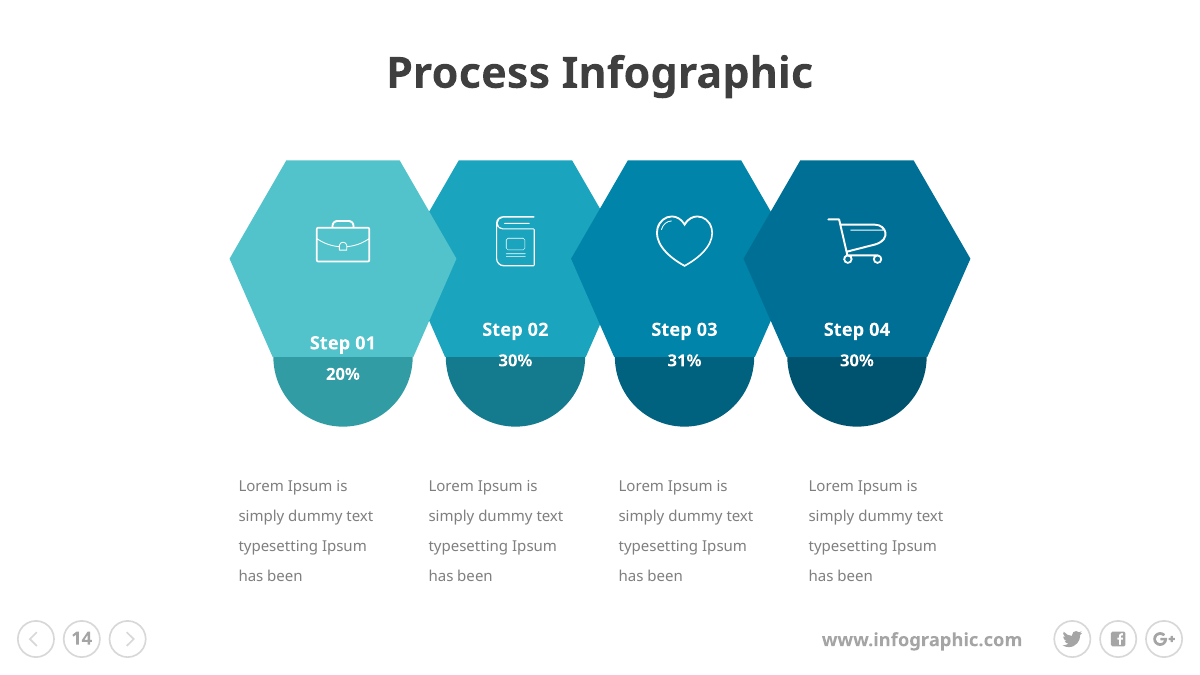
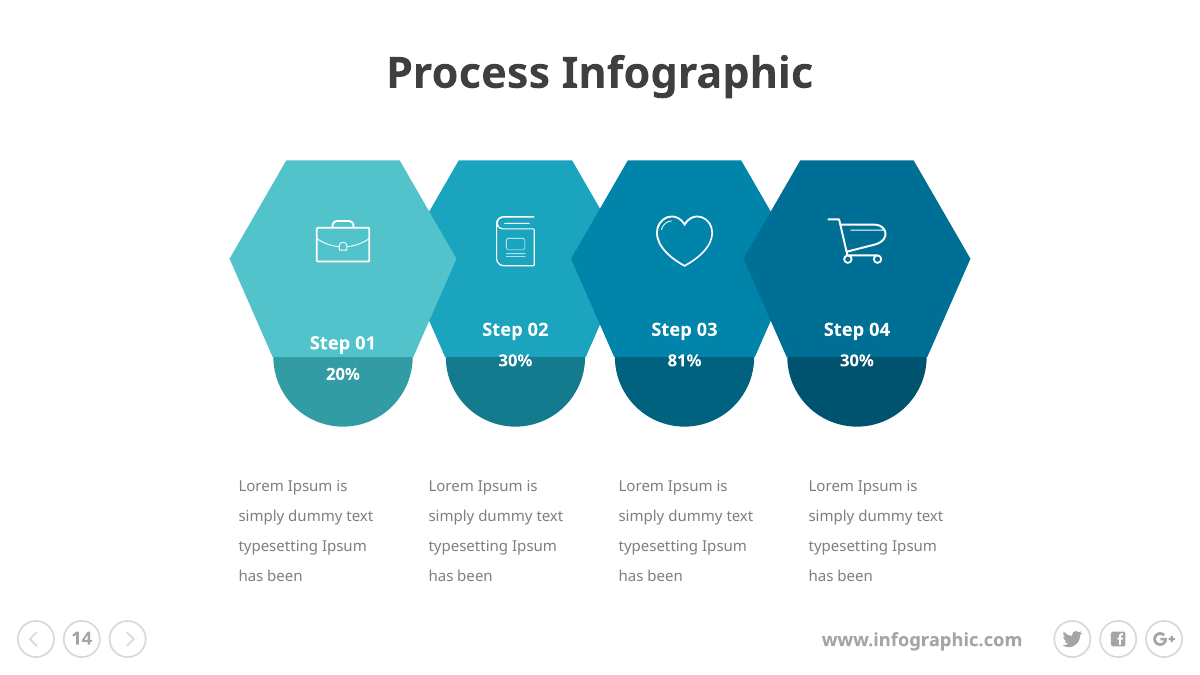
31%: 31% -> 81%
